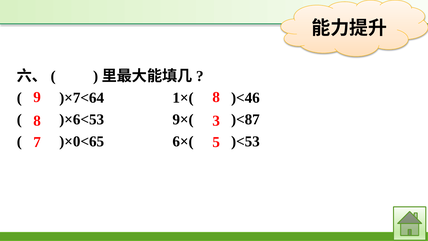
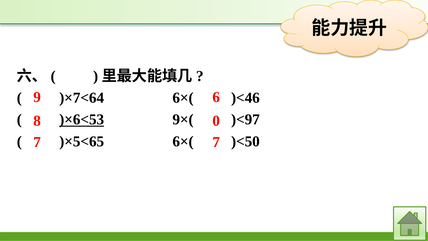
9 8: 8 -> 6
)×7<64 1×(: 1×( -> 6×(
)×6<53 underline: none -> present
)<87: )<87 -> )<97
3: 3 -> 0
)×0<65: )×0<65 -> )×5<65
)<53: )<53 -> )<50
7 5: 5 -> 7
